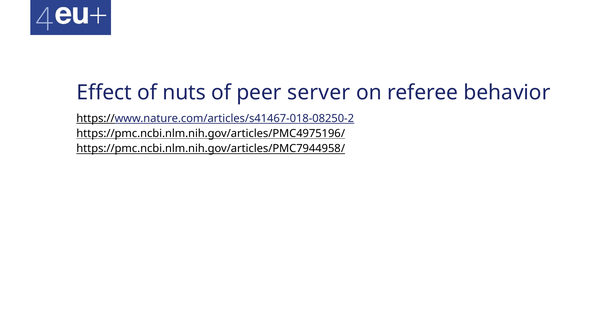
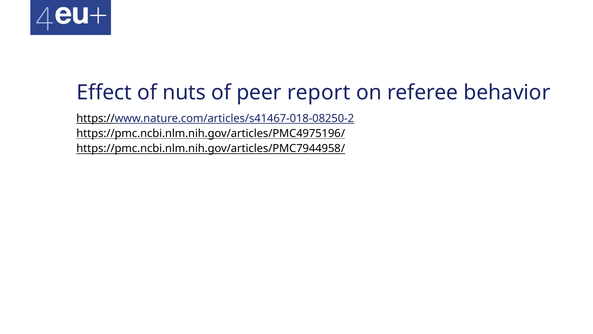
server: server -> report
